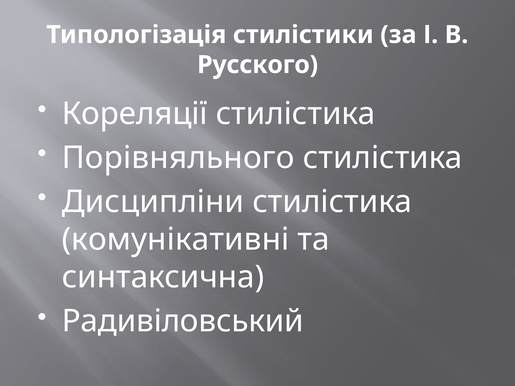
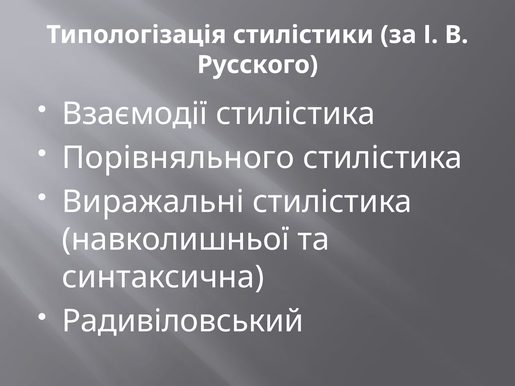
Кореляції: Кореляції -> Взаємодії
Дисципліни: Дисципліни -> Виражальні
комунікативні: комунікативні -> навколишньої
